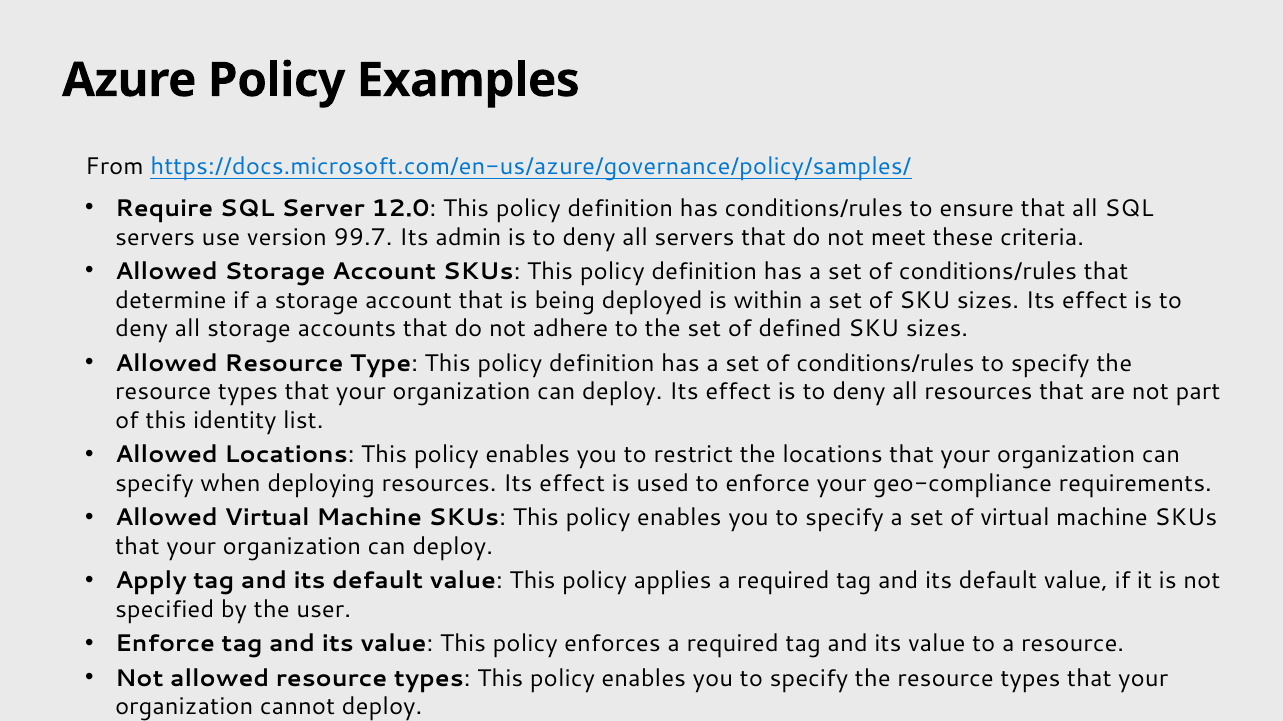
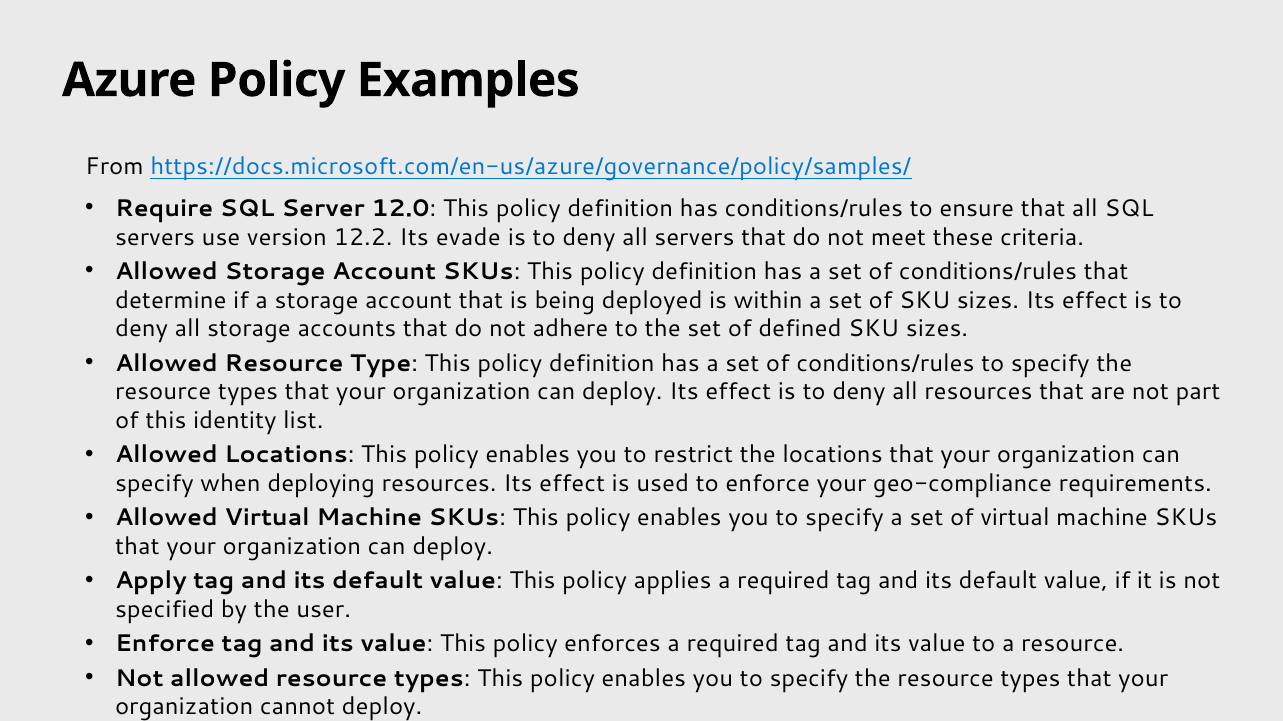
99.7: 99.7 -> 12.2
admin: admin -> evade
